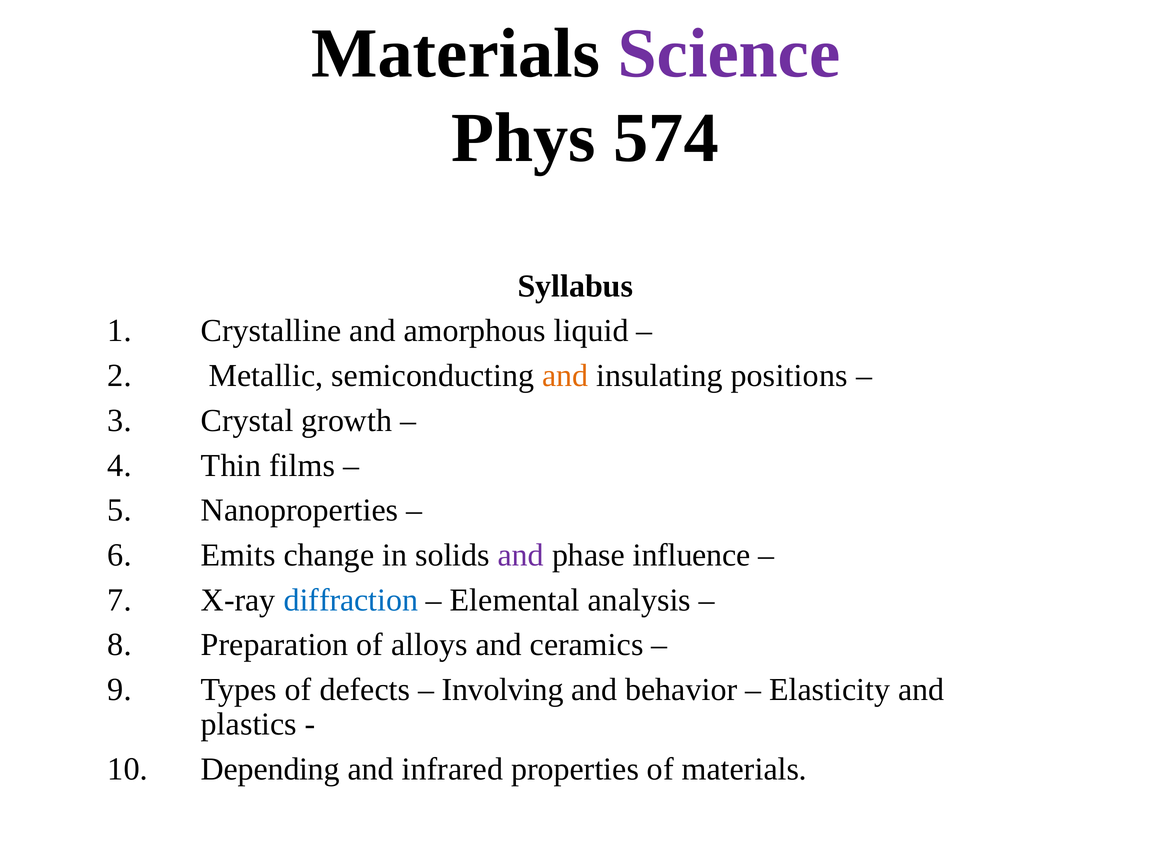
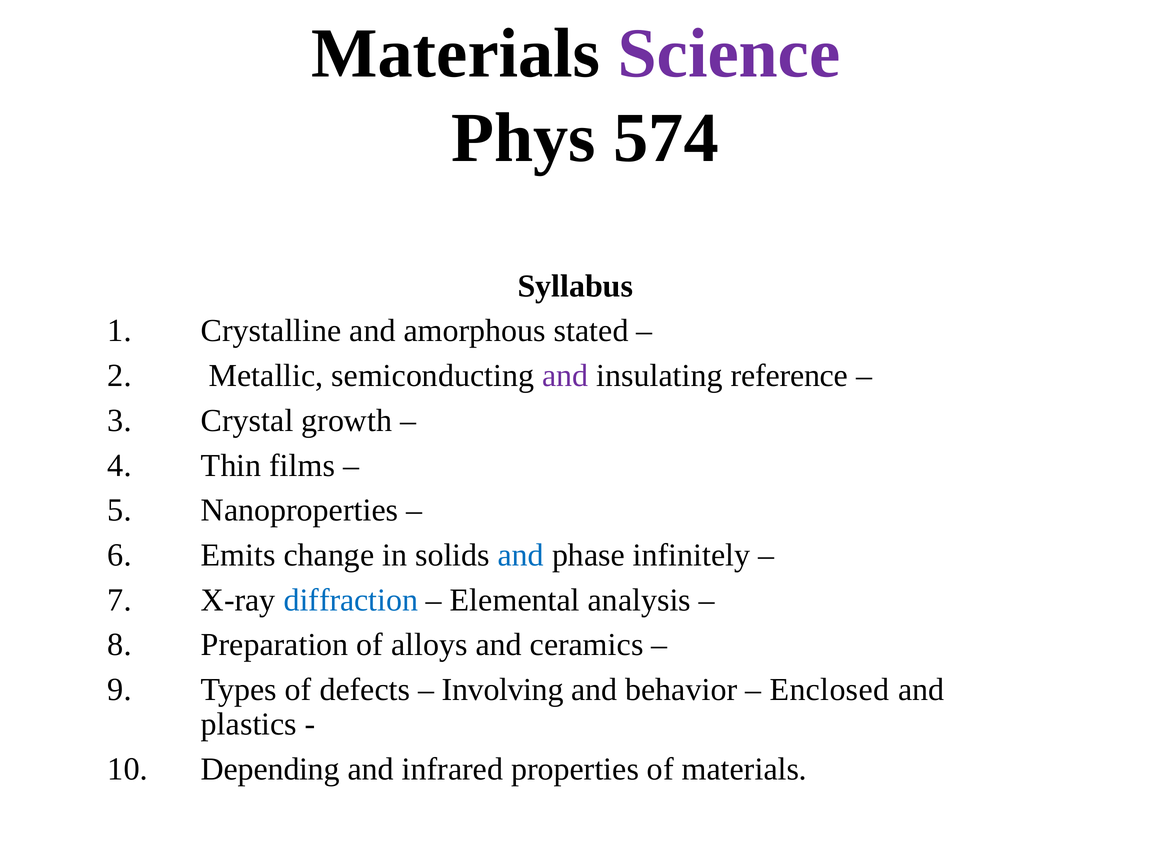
liquid: liquid -> stated
and at (565, 376) colour: orange -> purple
positions: positions -> reference
and at (521, 555) colour: purple -> blue
influence: influence -> infinitely
Elasticity: Elasticity -> Enclosed
